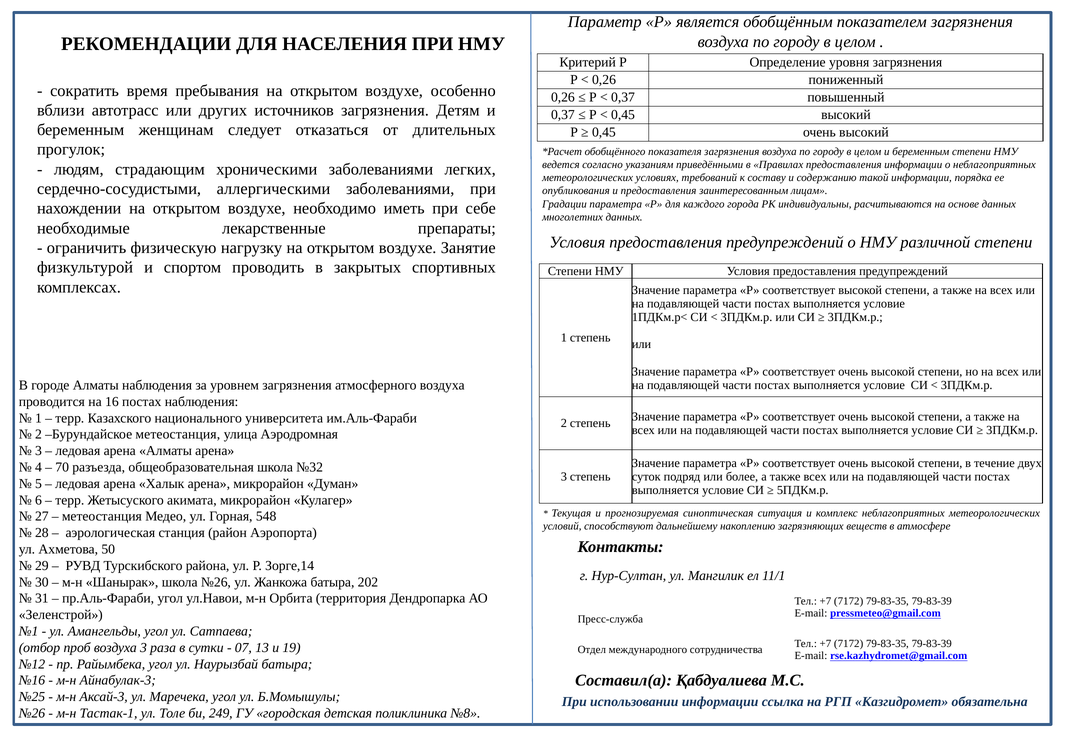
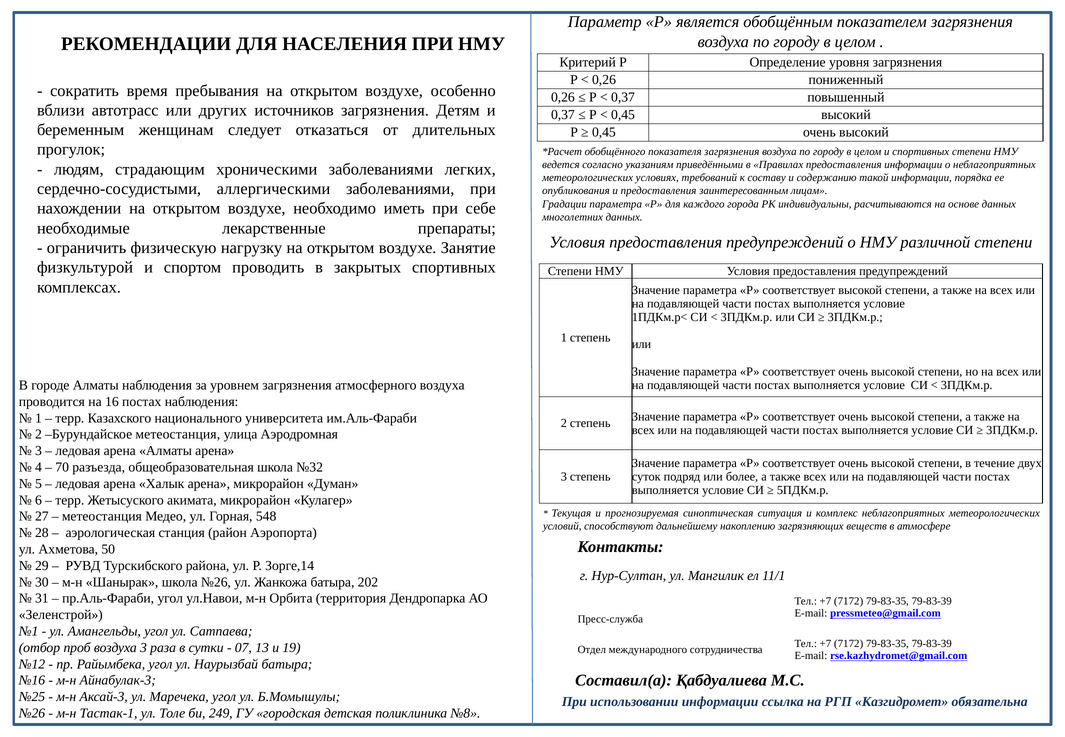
целом и беременным: беременным -> спортивных
